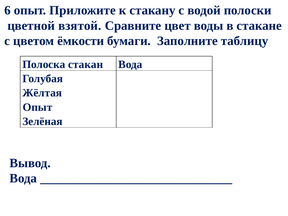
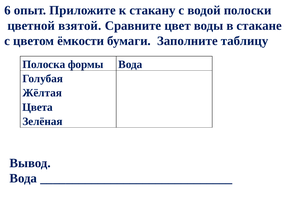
стакан: стакан -> формы
Опыт at (37, 107): Опыт -> Цвета
